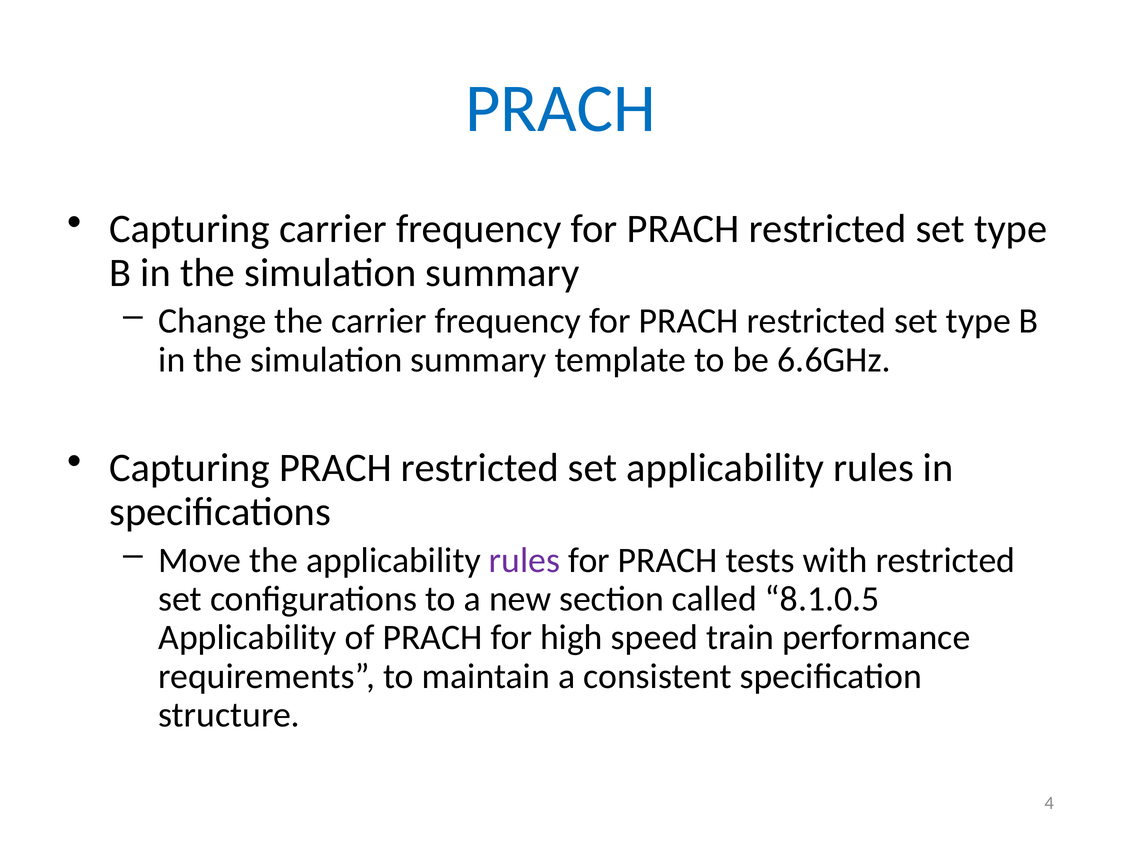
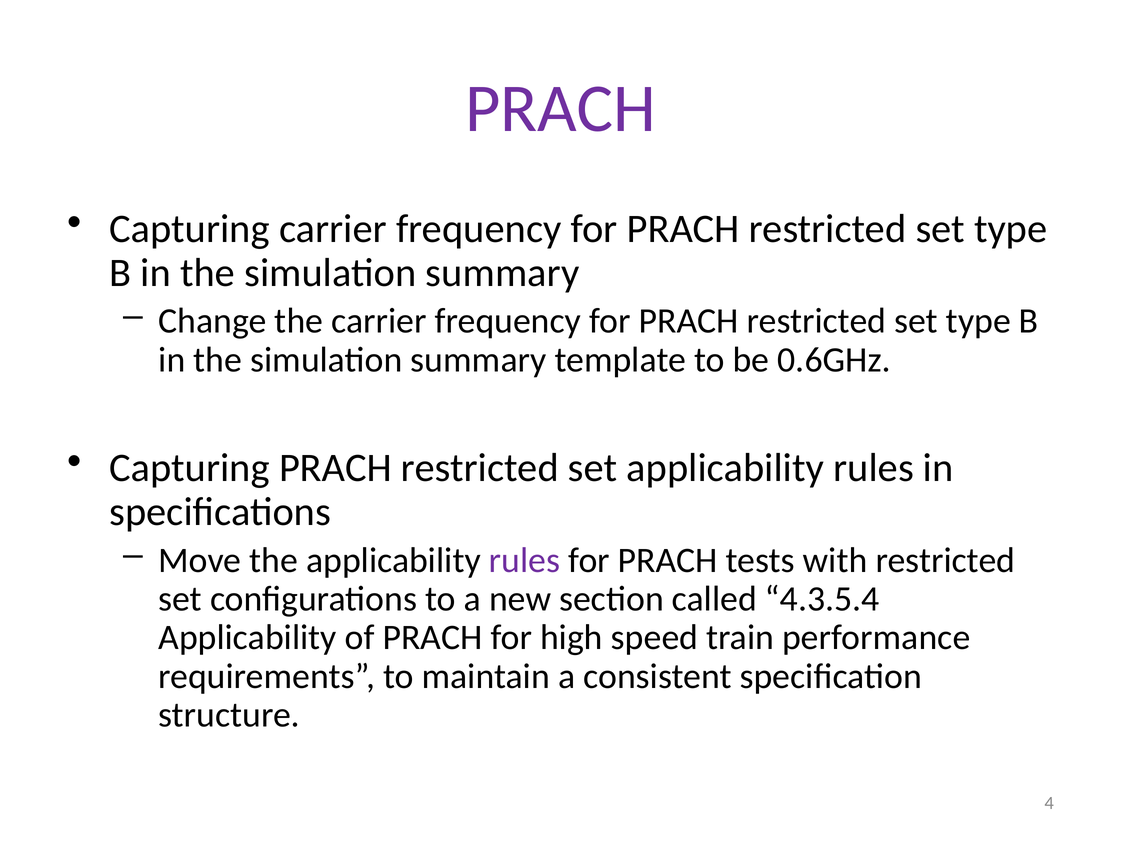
PRACH at (560, 109) colour: blue -> purple
6.6GHz: 6.6GHz -> 0.6GHz
8.1.0.5: 8.1.0.5 -> 4.3.5.4
